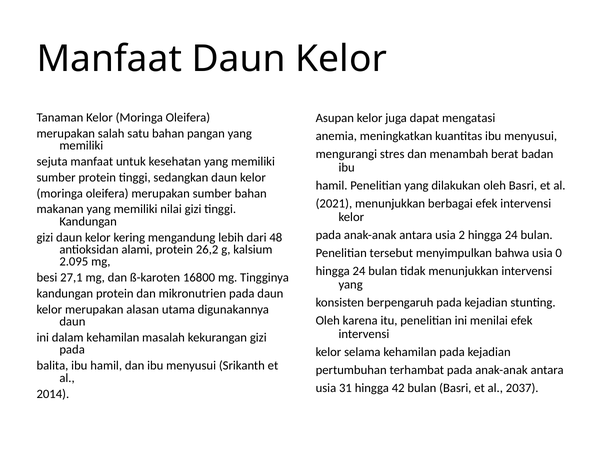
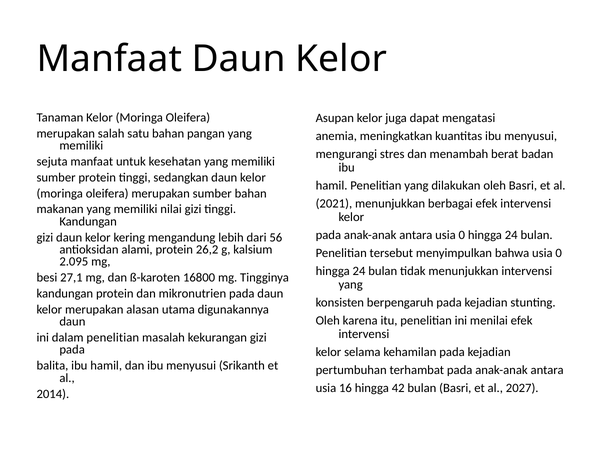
antara usia 2: 2 -> 0
48: 48 -> 56
dalam kehamilan: kehamilan -> penelitian
31: 31 -> 16
2037: 2037 -> 2027
